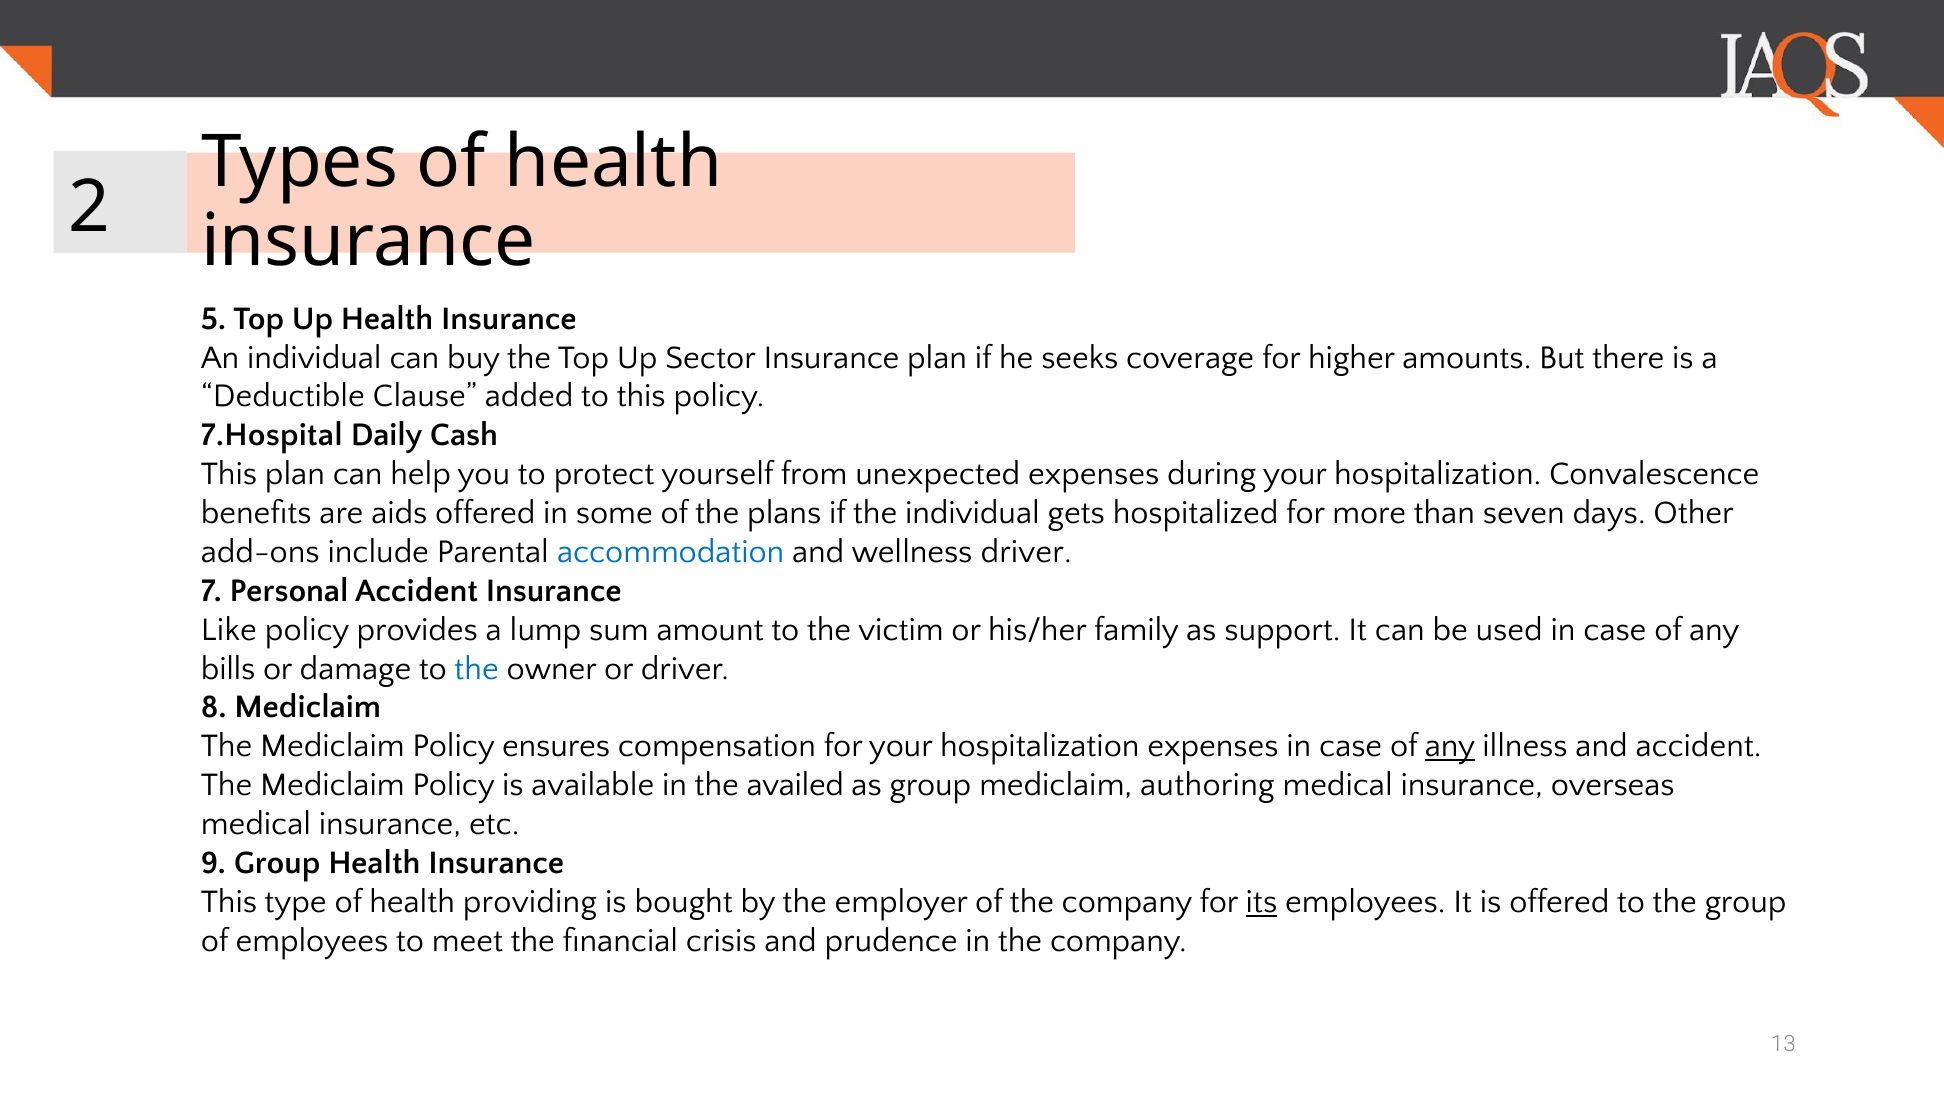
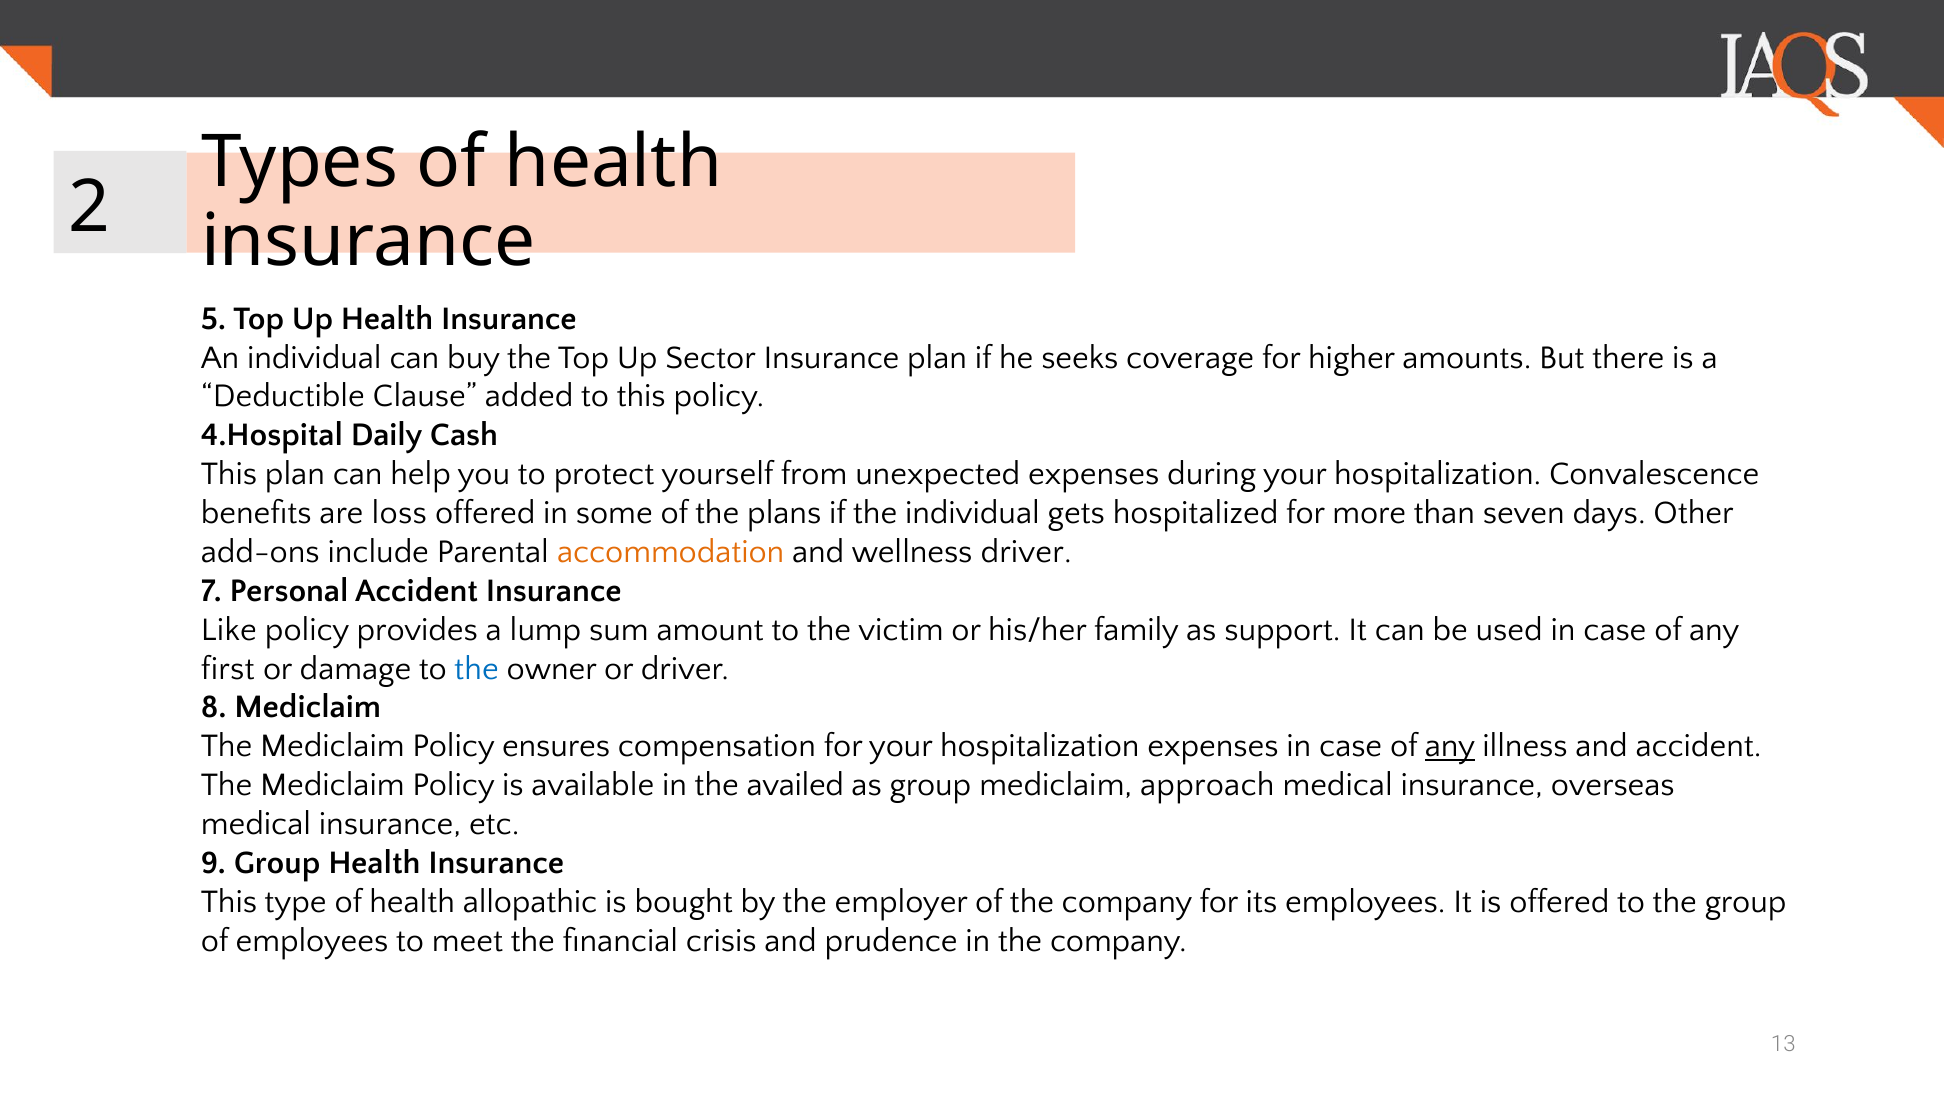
7.Hospital: 7.Hospital -> 4.Hospital
aids: aids -> loss
accommodation colour: blue -> orange
bills: bills -> first
authoring: authoring -> approach
providing: providing -> allopathic
its underline: present -> none
